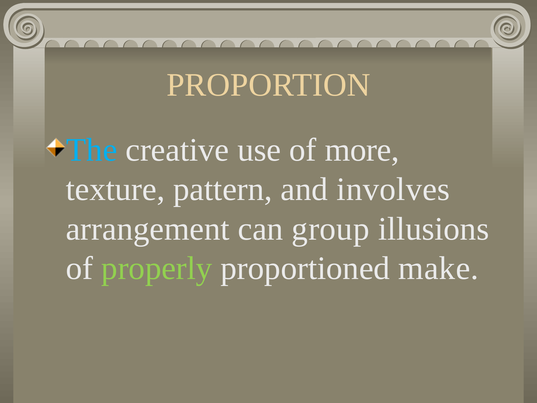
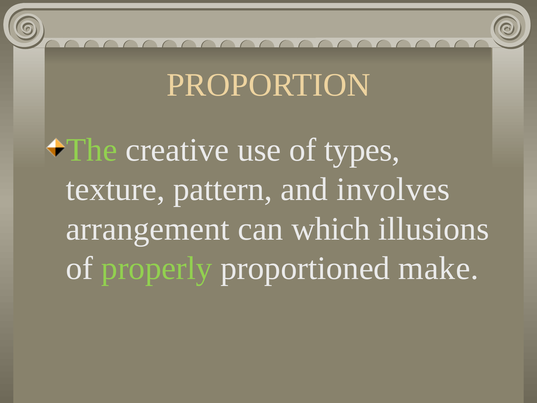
The colour: light blue -> light green
more: more -> types
group: group -> which
